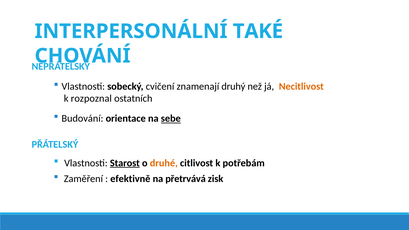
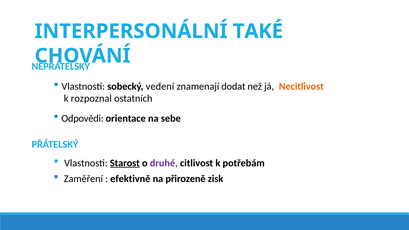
cvičení: cvičení -> vedení
druhý: druhý -> dodat
Budování: Budování -> Odpovědi
sebe underline: present -> none
druhé colour: orange -> purple
přetrvává: přetrvává -> přirozeně
